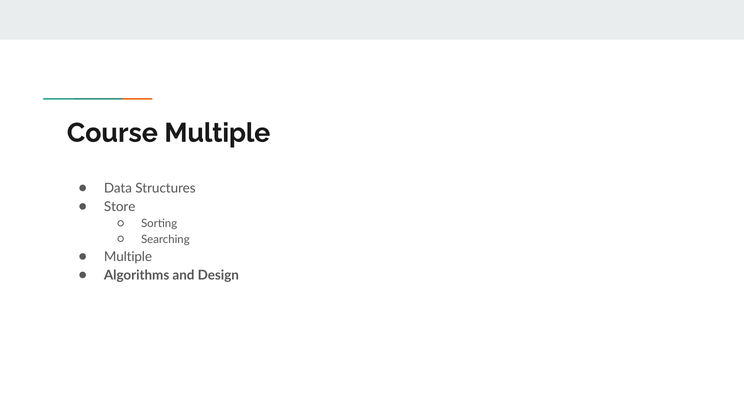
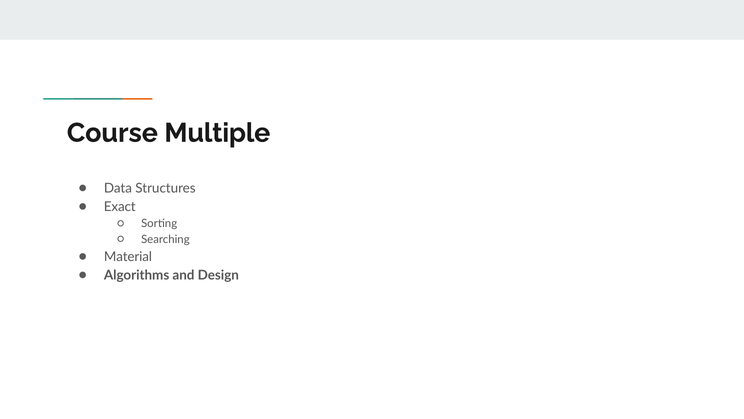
Store: Store -> Exact
Multiple at (128, 256): Multiple -> Material
